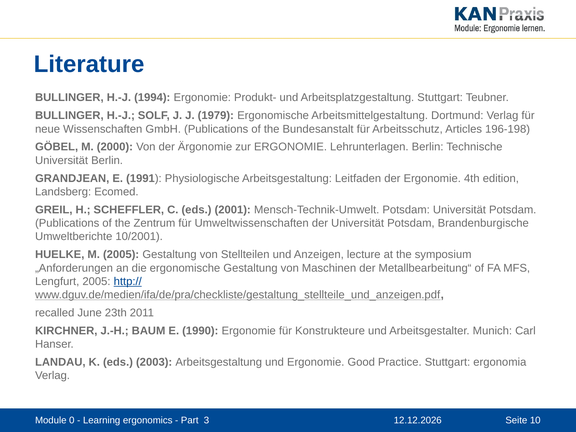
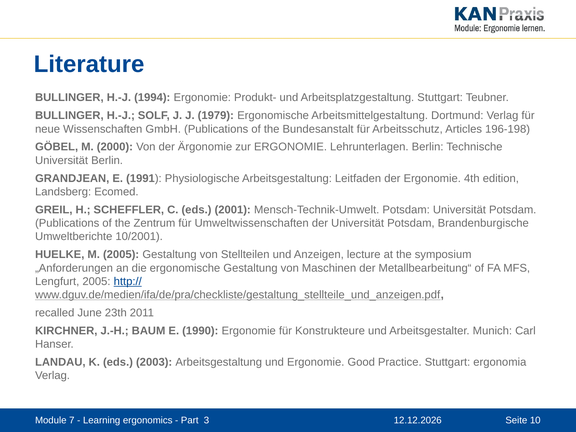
0: 0 -> 7
